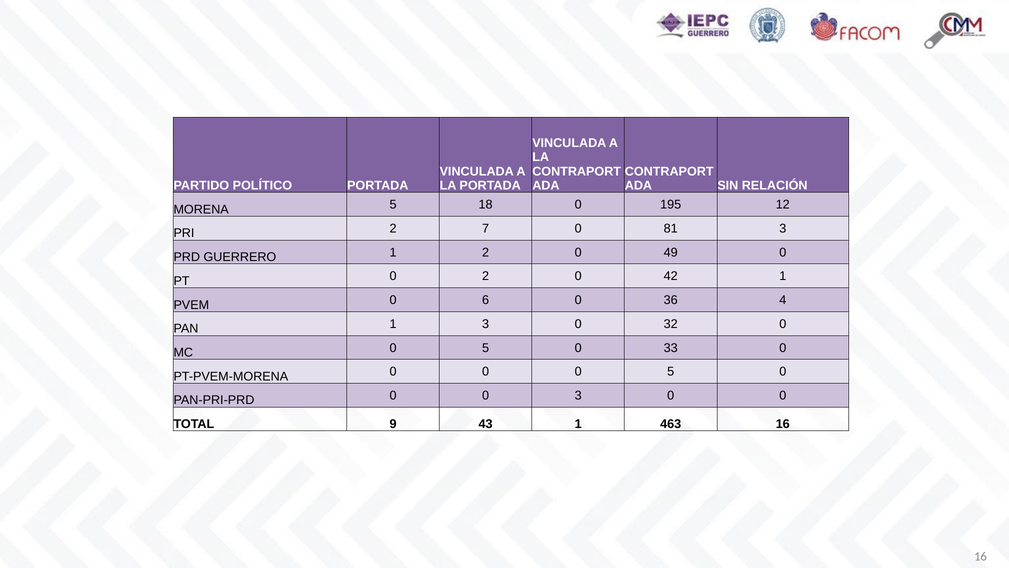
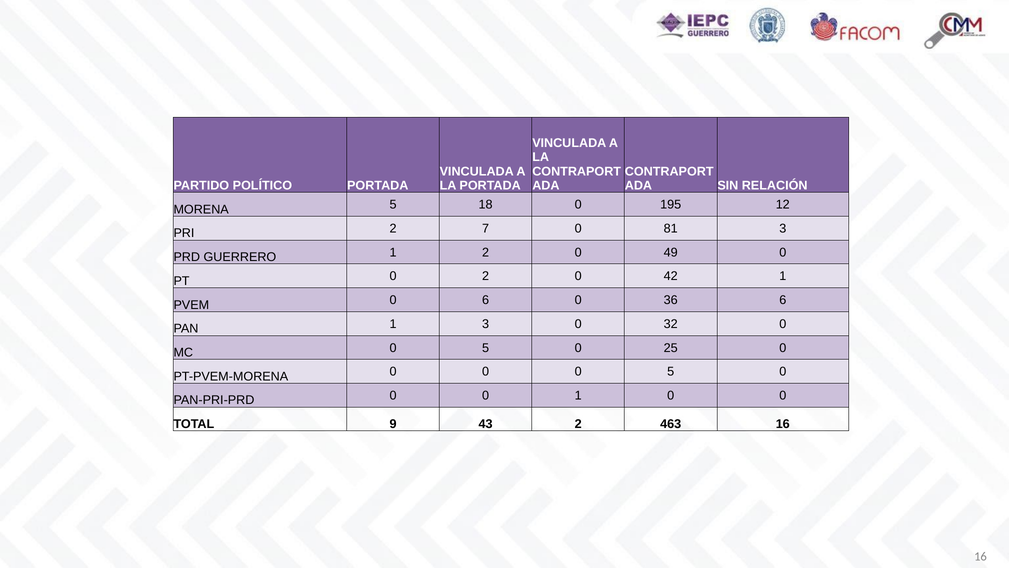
36 4: 4 -> 6
33: 33 -> 25
0 3: 3 -> 1
43 1: 1 -> 2
